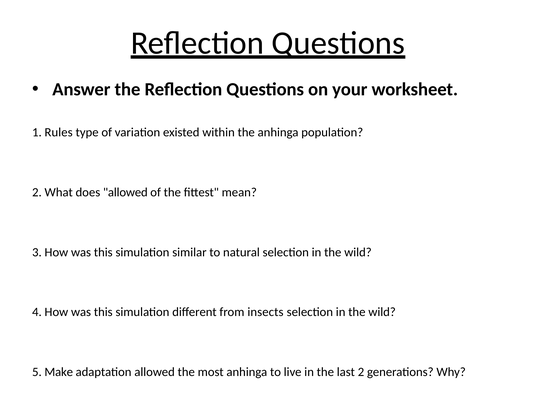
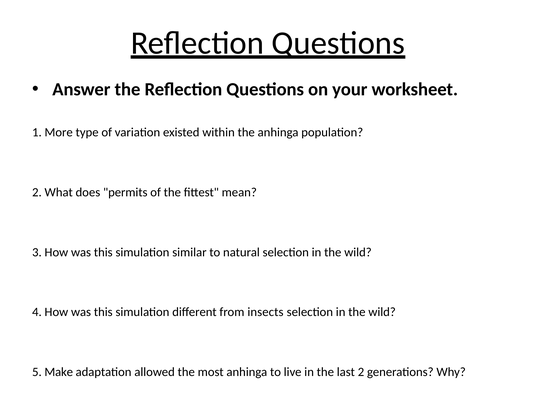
Rules: Rules -> More
does allowed: allowed -> permits
